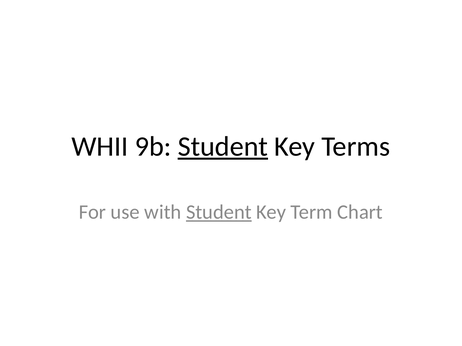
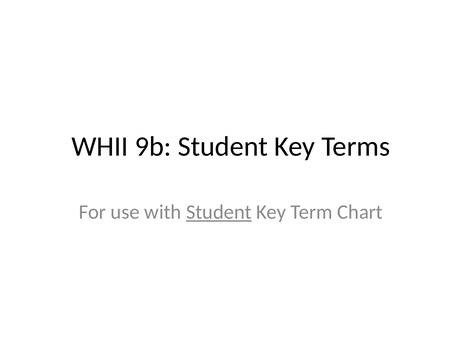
Student at (223, 147) underline: present -> none
